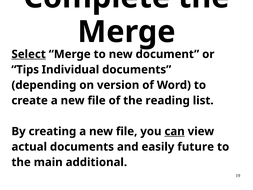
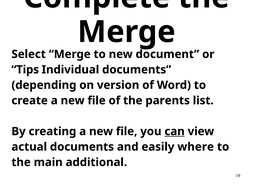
Select underline: present -> none
reading: reading -> parents
future: future -> where
